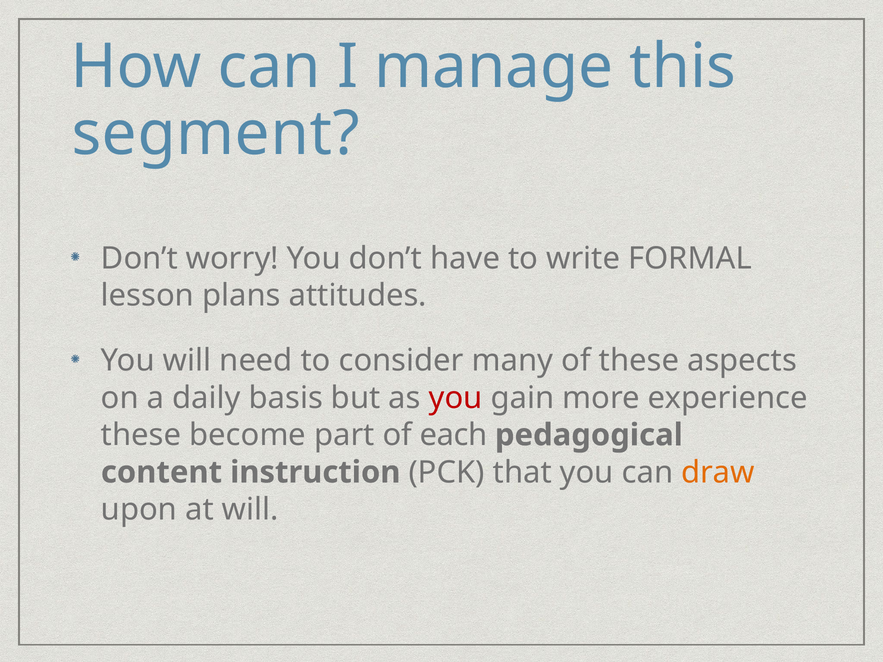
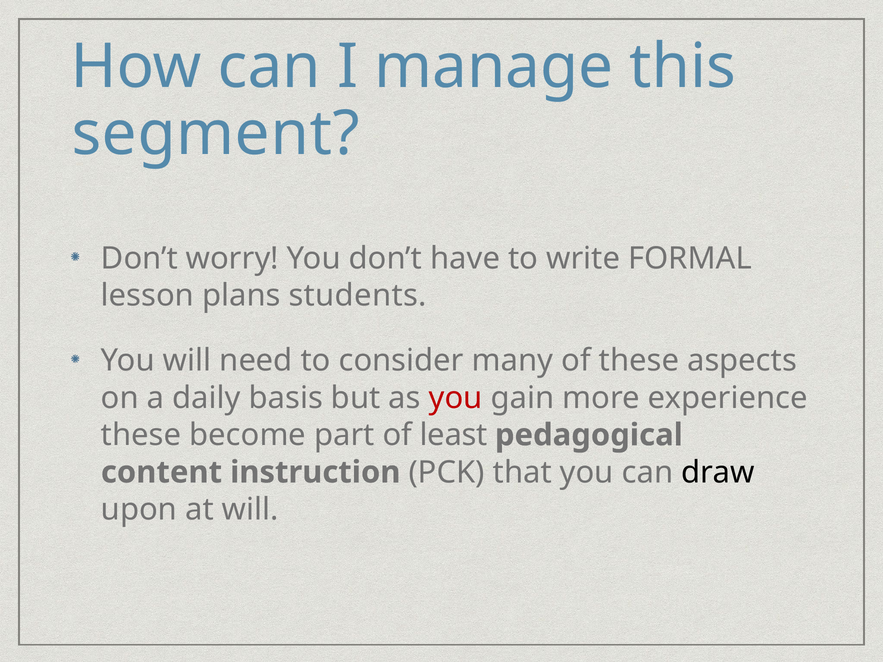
attitudes: attitudes -> students
each: each -> least
draw colour: orange -> black
